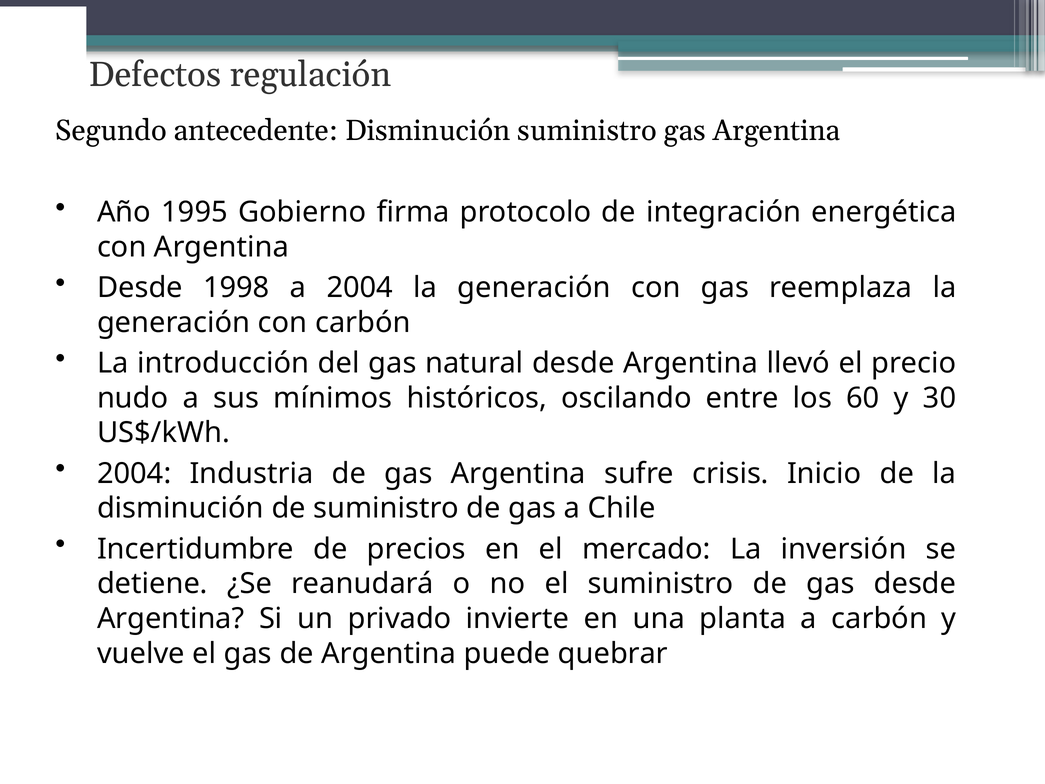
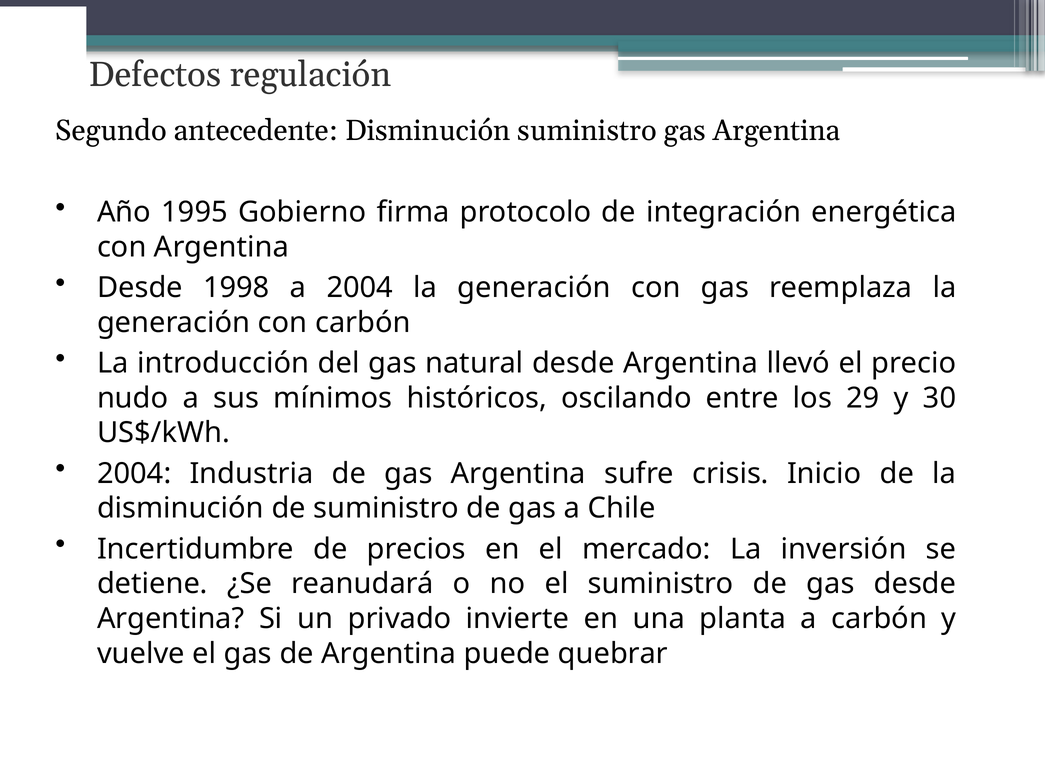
60: 60 -> 29
